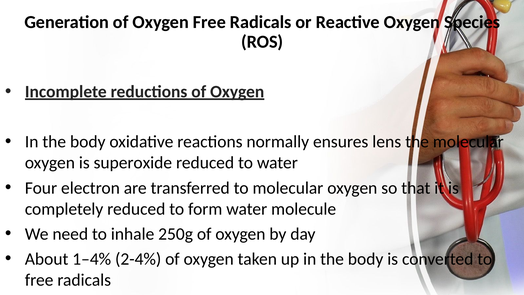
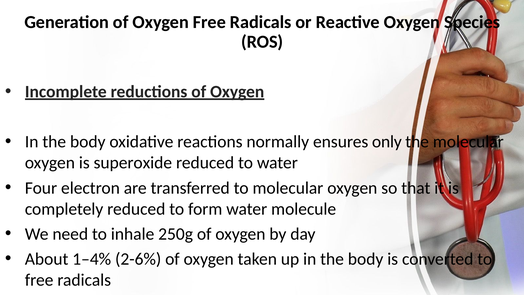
lens: lens -> only
2-4%: 2-4% -> 2-6%
